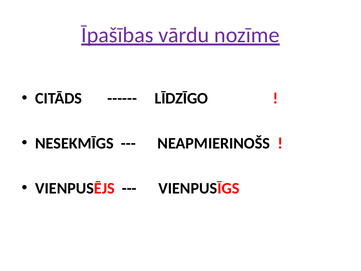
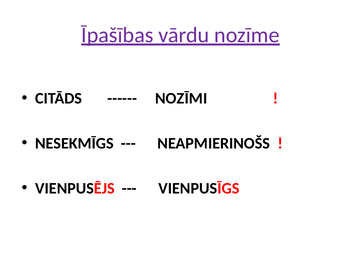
LĪDZĪGO: LĪDZĪGO -> NOZĪMI
